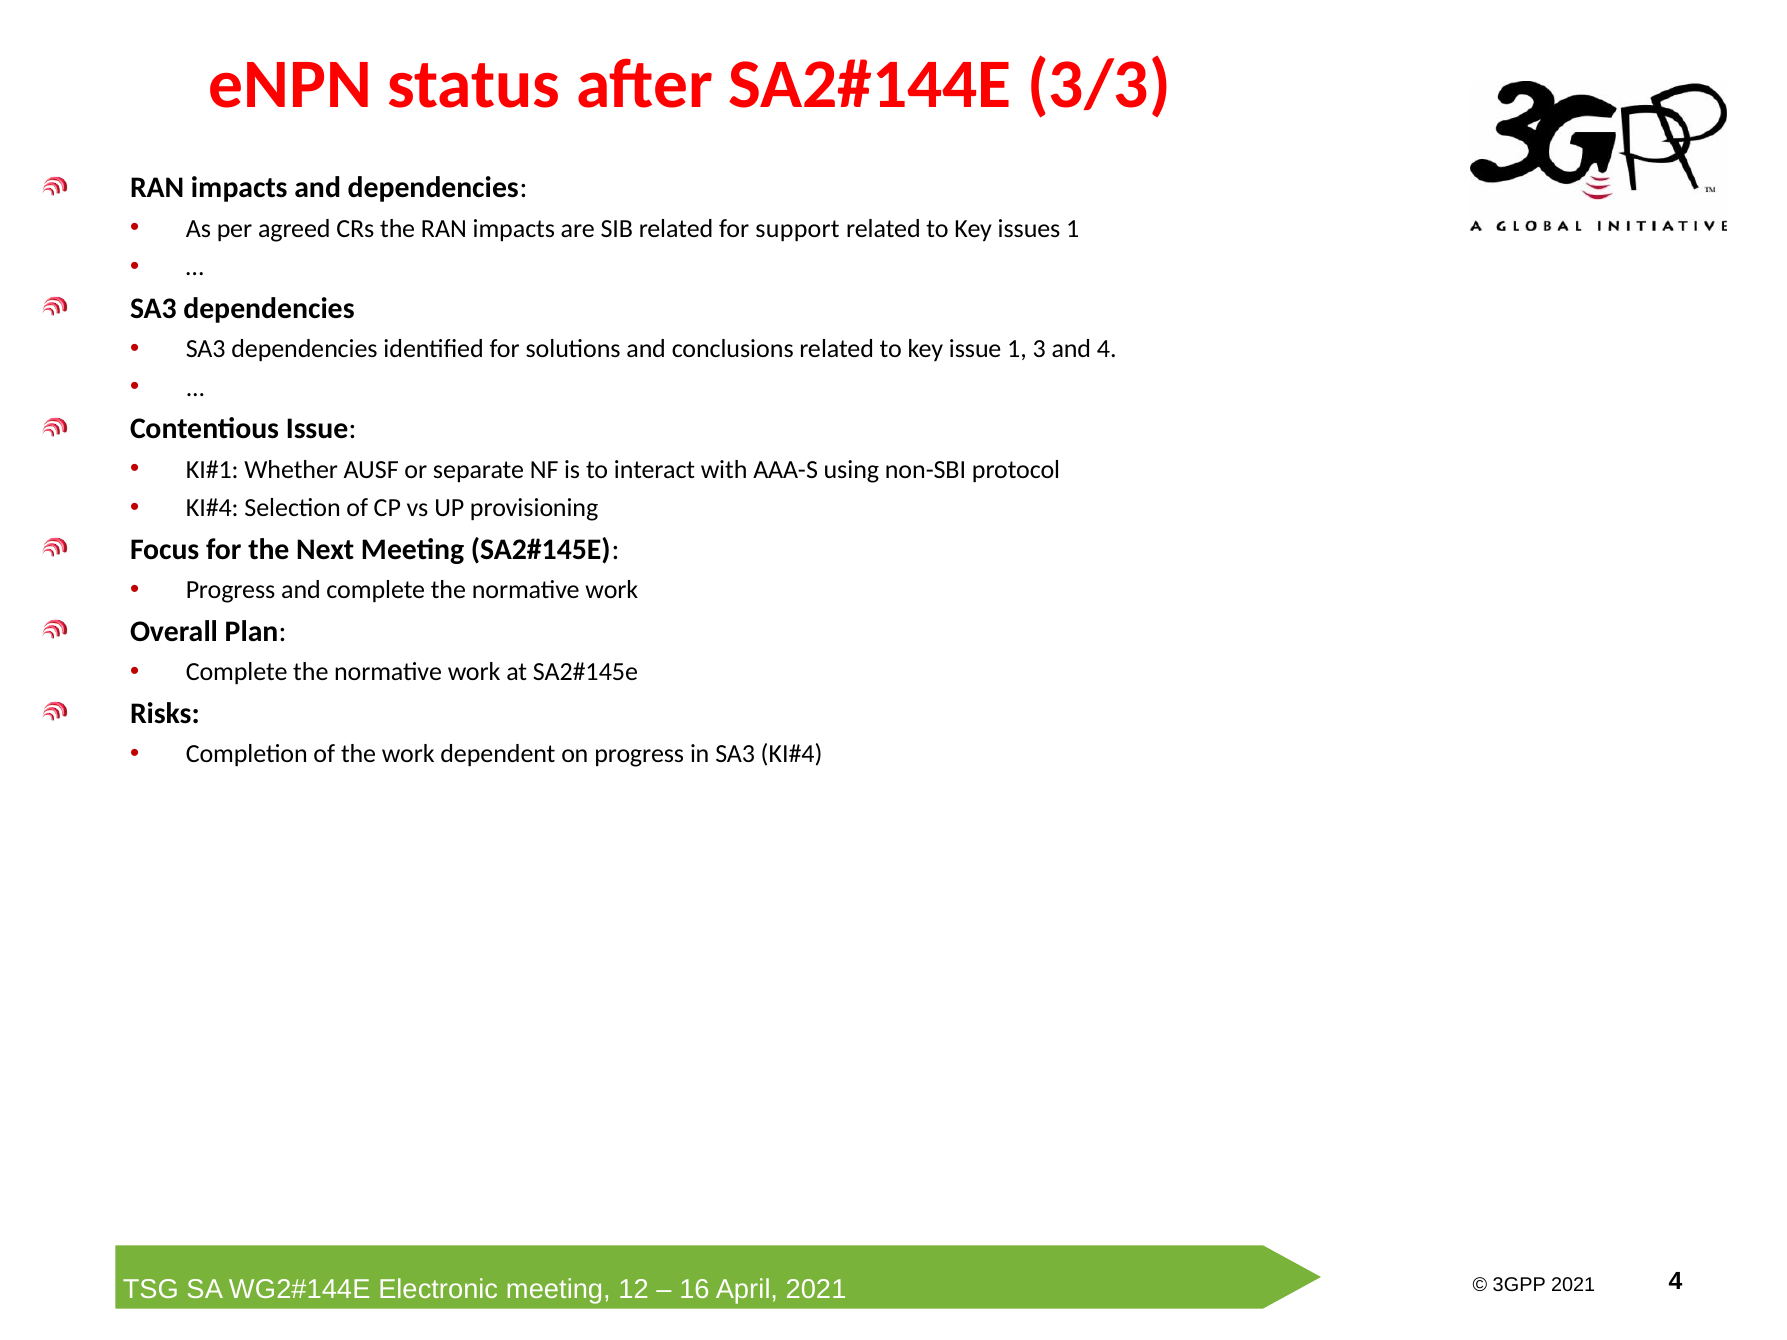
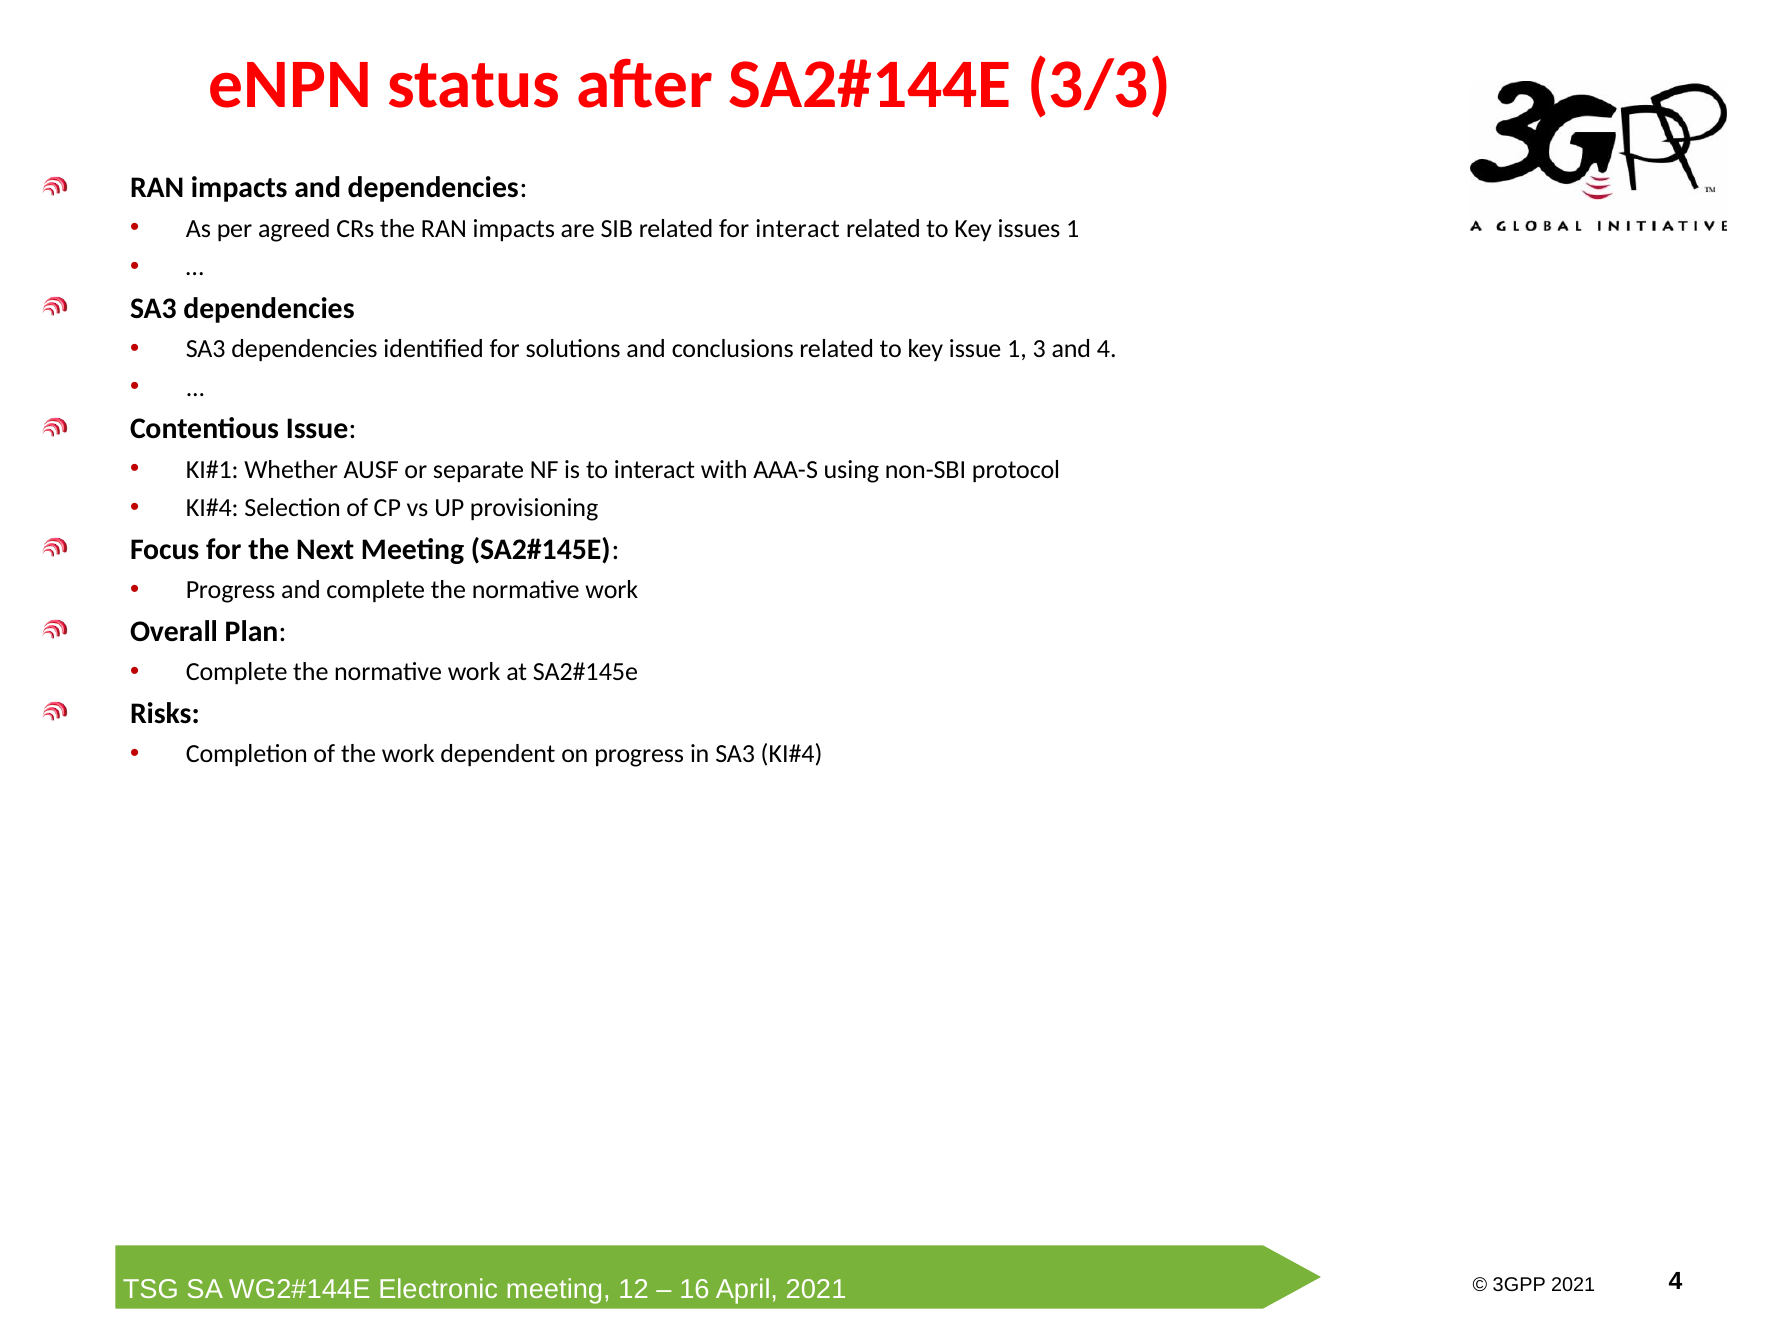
for support: support -> interact
